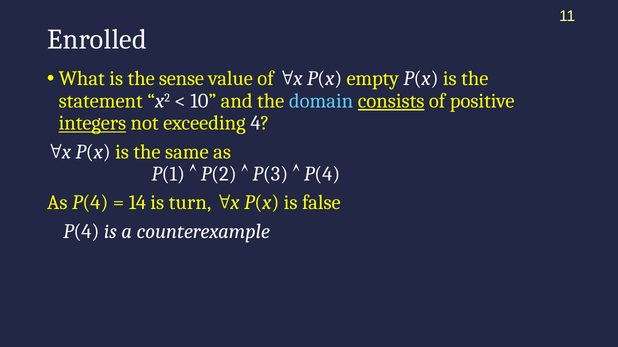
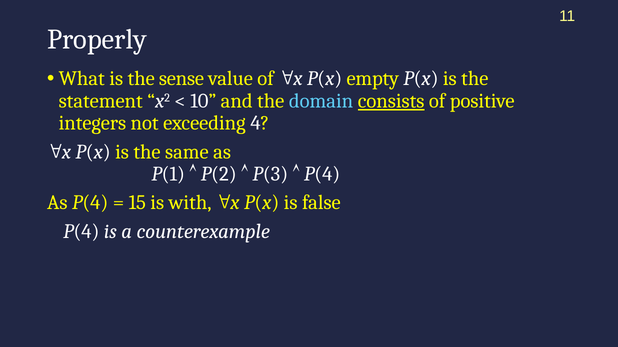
Enrolled: Enrolled -> Properly
integers underline: present -> none
14: 14 -> 15
turn: turn -> with
